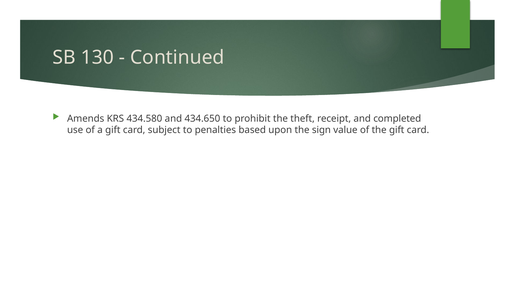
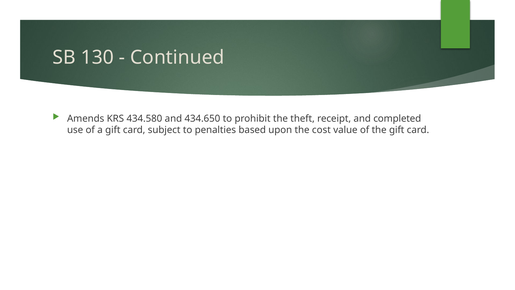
sign: sign -> cost
